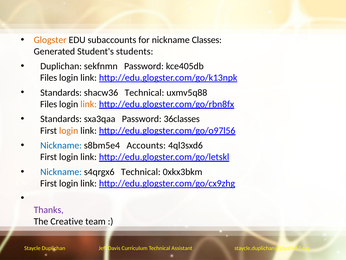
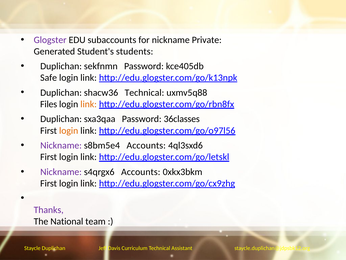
Glogster colour: orange -> purple
Classes: Classes -> Private
Files at (49, 78): Files -> Safe
Standards at (61, 92): Standards -> Duplichan
Standards at (61, 119): Standards -> Duplichan
Nickname at (61, 145) colour: blue -> purple
Nickname at (61, 172) colour: blue -> purple
s4qrgx6 Technical: Technical -> Accounts
Creative: Creative -> National
